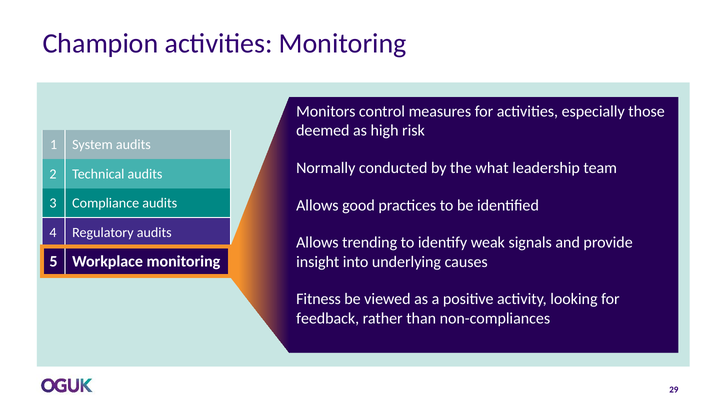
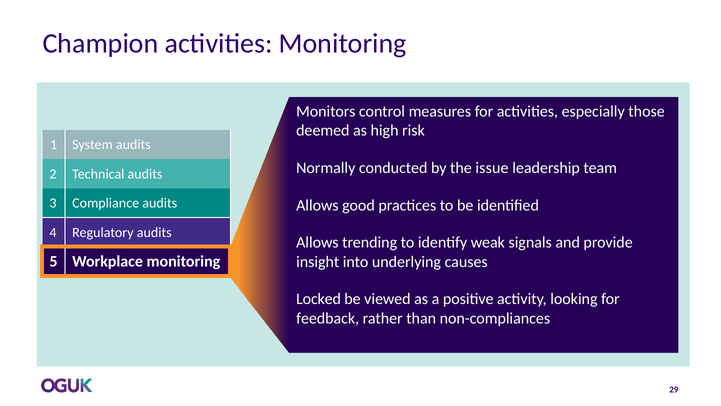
what: what -> issue
Fitness: Fitness -> Locked
